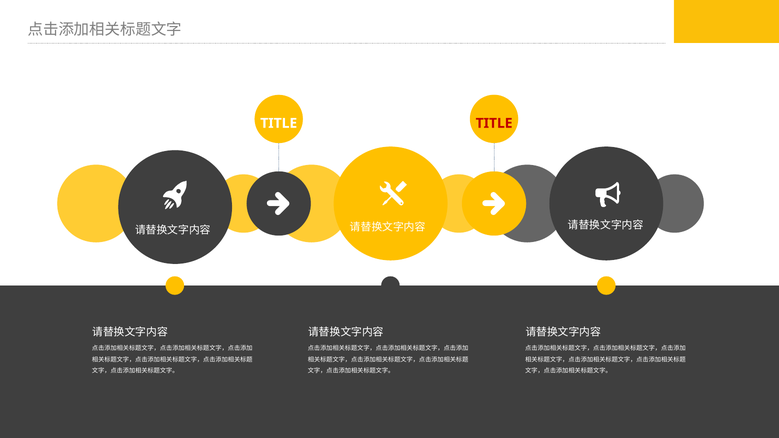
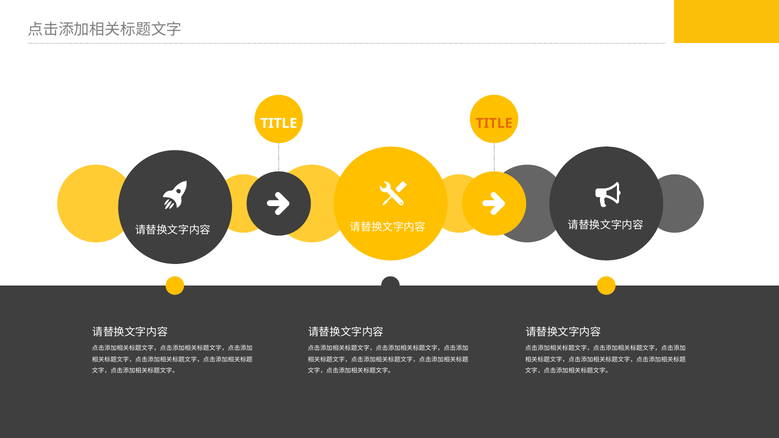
TITLE at (494, 123) colour: red -> orange
